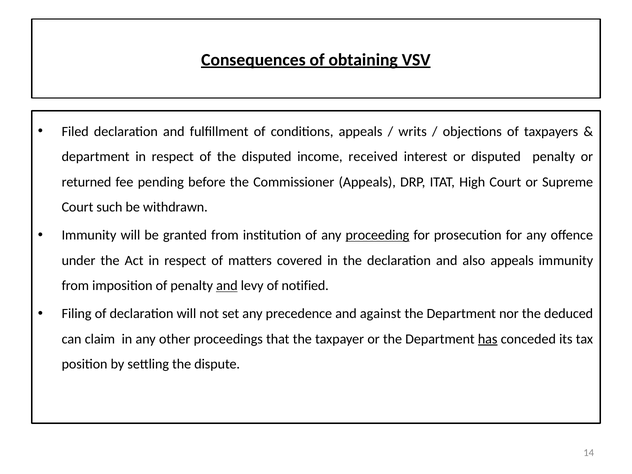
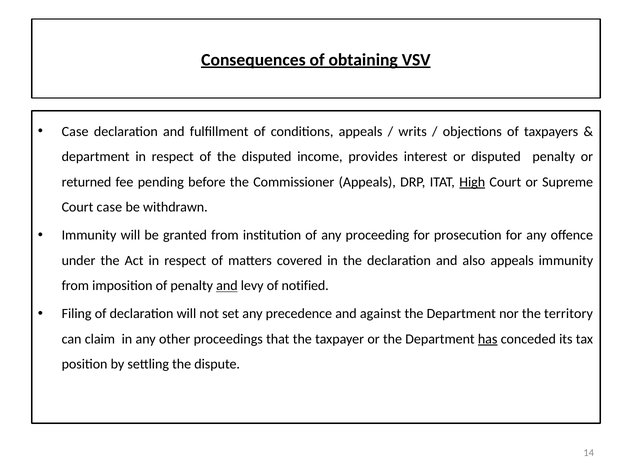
Filed at (75, 132): Filed -> Case
received: received -> provides
High underline: none -> present
Court such: such -> case
proceeding underline: present -> none
deduced: deduced -> territory
